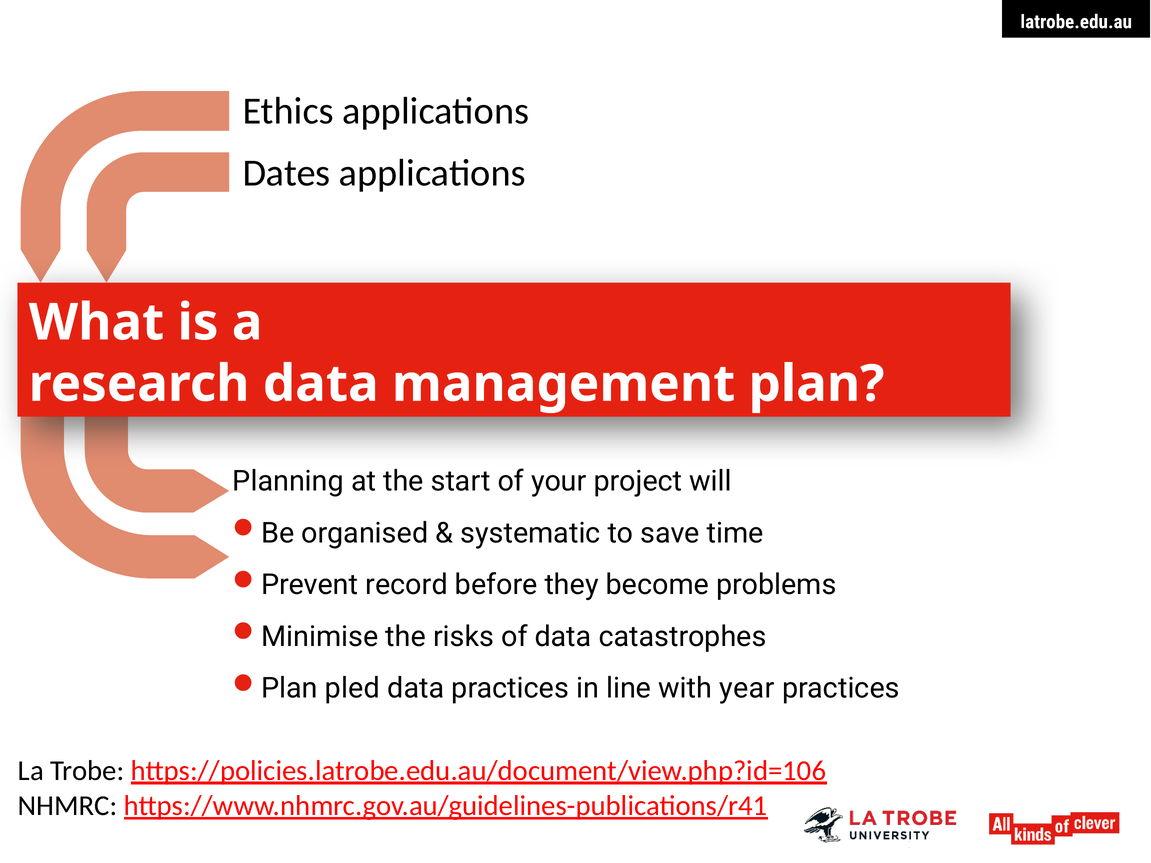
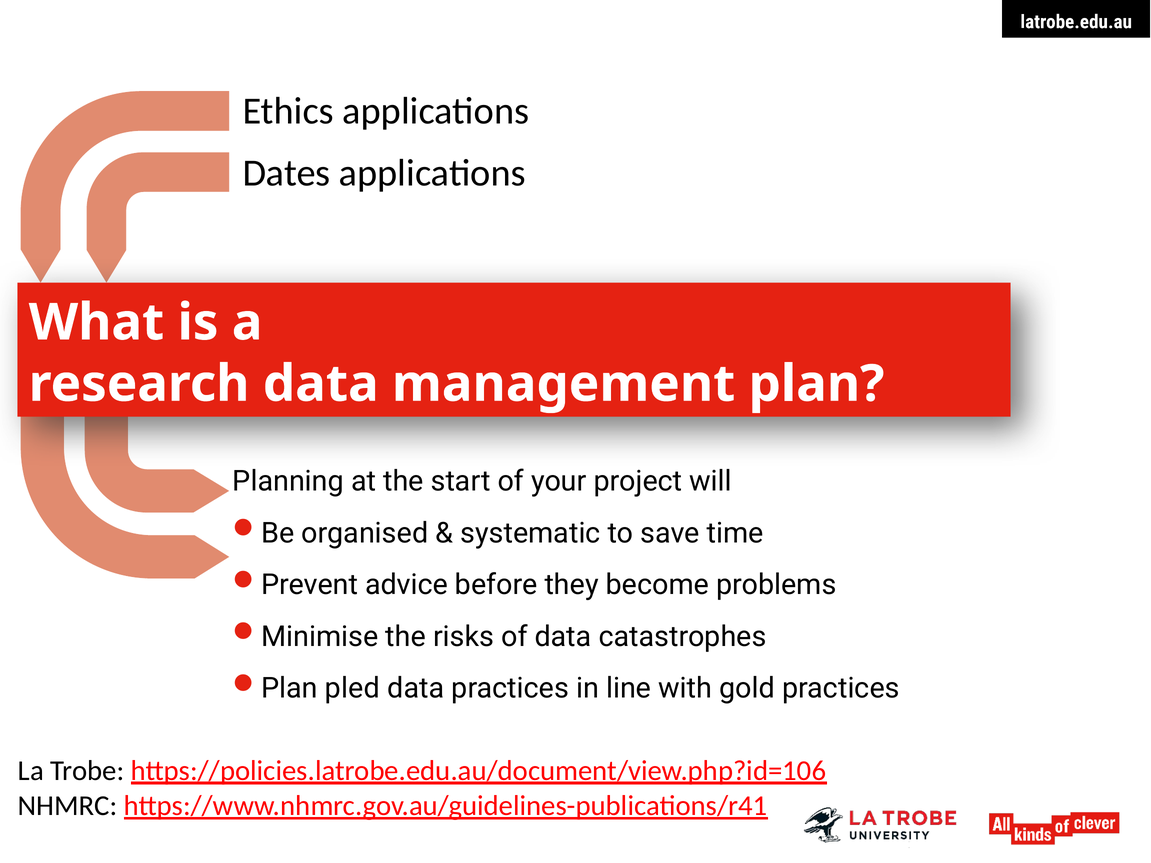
record: record -> advice
year: year -> gold
